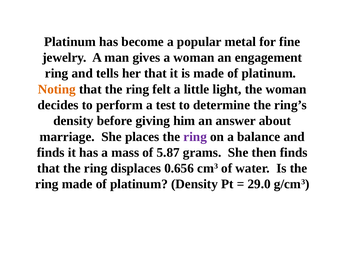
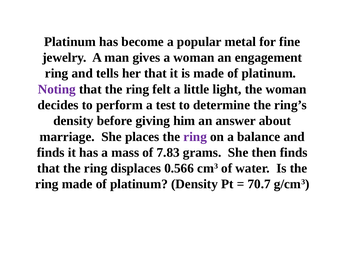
Noting colour: orange -> purple
5.87: 5.87 -> 7.83
0.656: 0.656 -> 0.566
29.0: 29.0 -> 70.7
